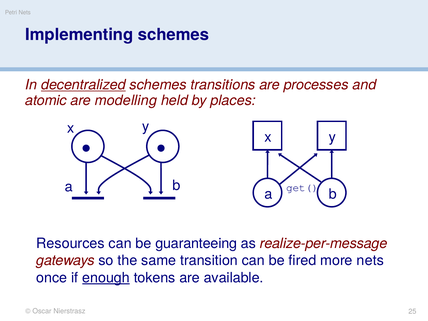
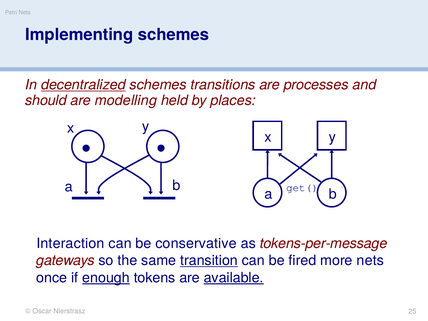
atomic: atomic -> should
Resources: Resources -> Interaction
guaranteeing: guaranteeing -> conservative
realize-per-message: realize-per-message -> tokens-per-message
transition underline: none -> present
available underline: none -> present
